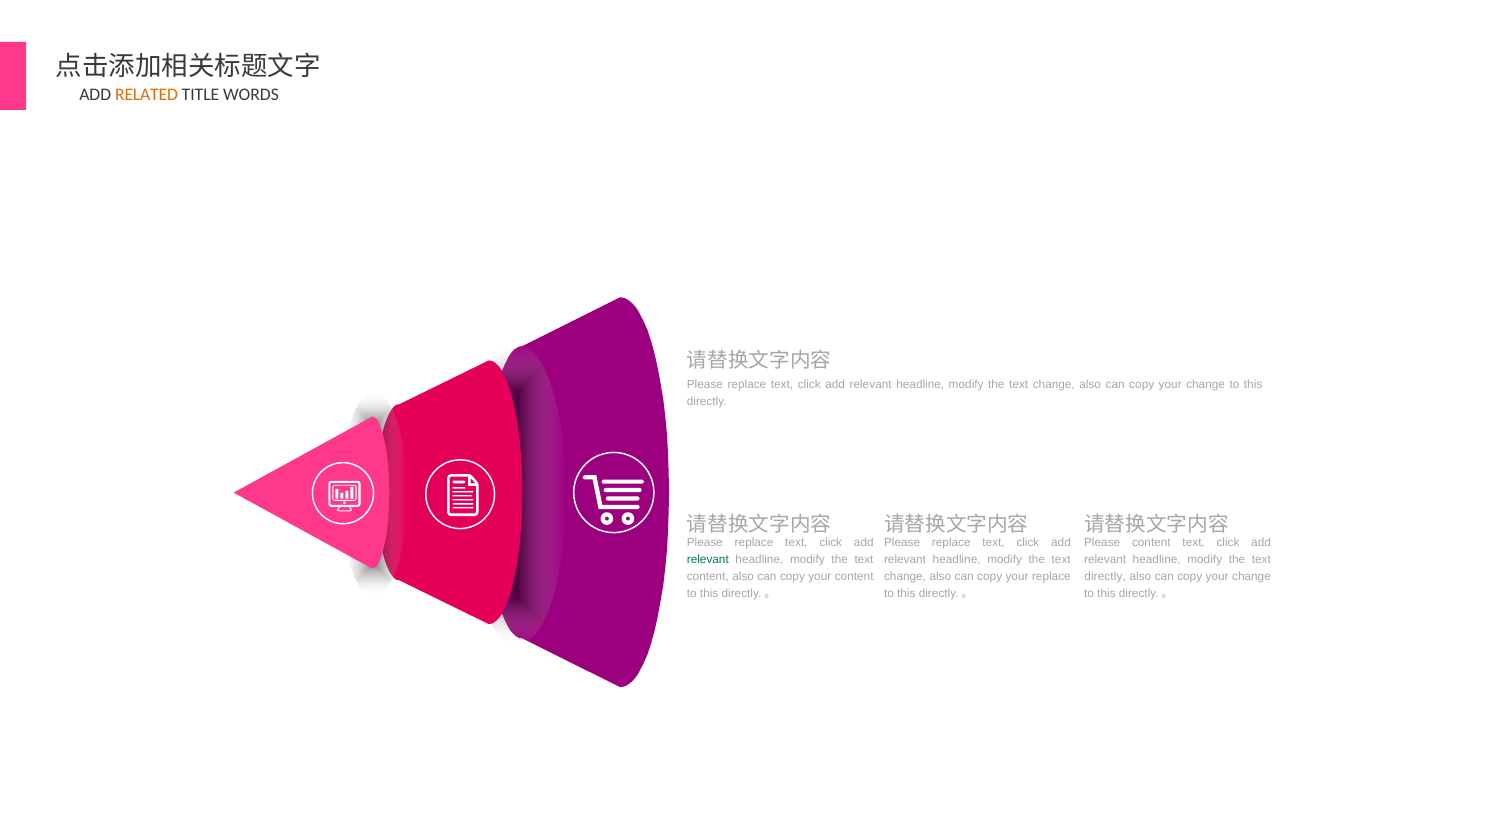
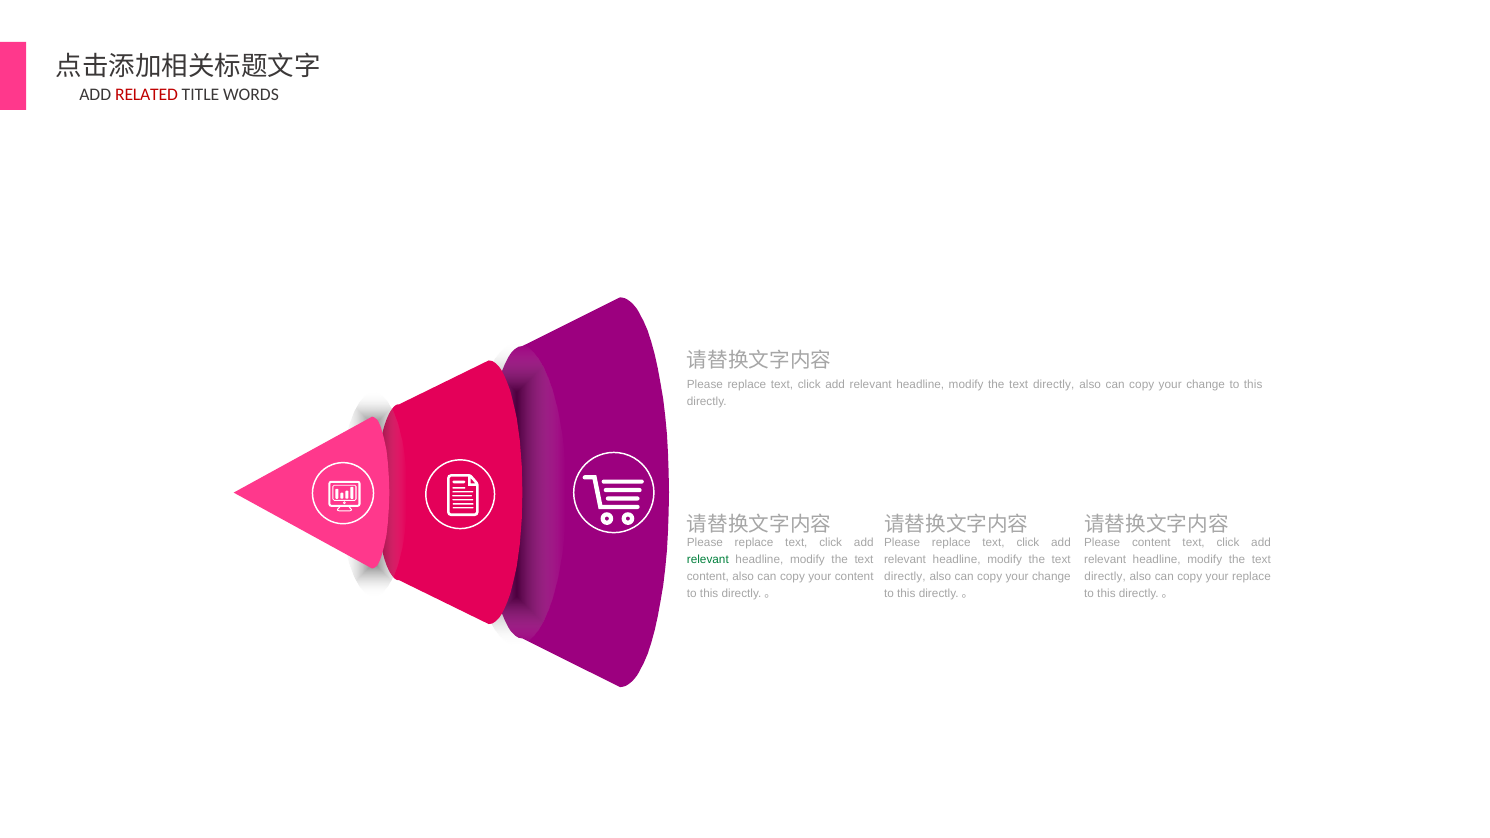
RELATED colour: orange -> red
change at (1054, 385): change -> directly
change at (905, 577): change -> directly
replace at (1051, 577): replace -> change
change at (1251, 577): change -> replace
